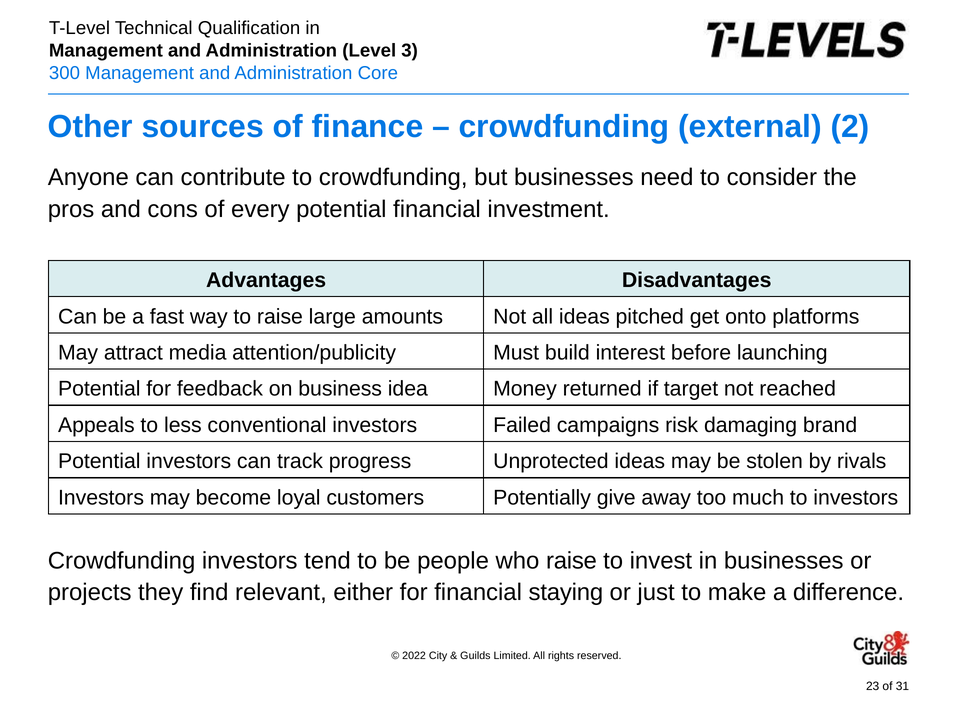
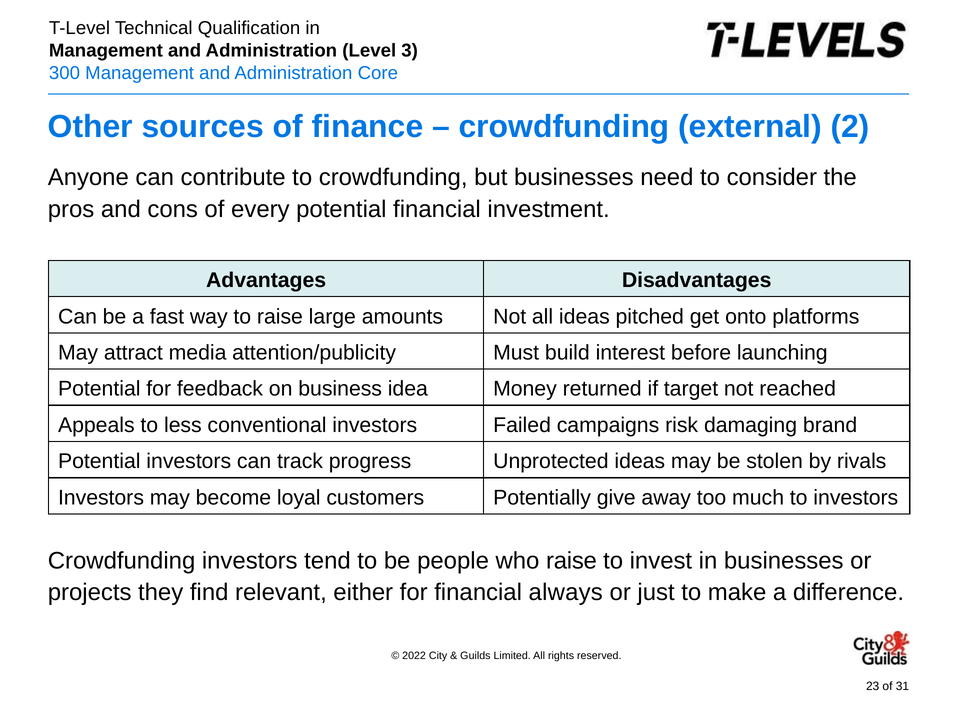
staying: staying -> always
